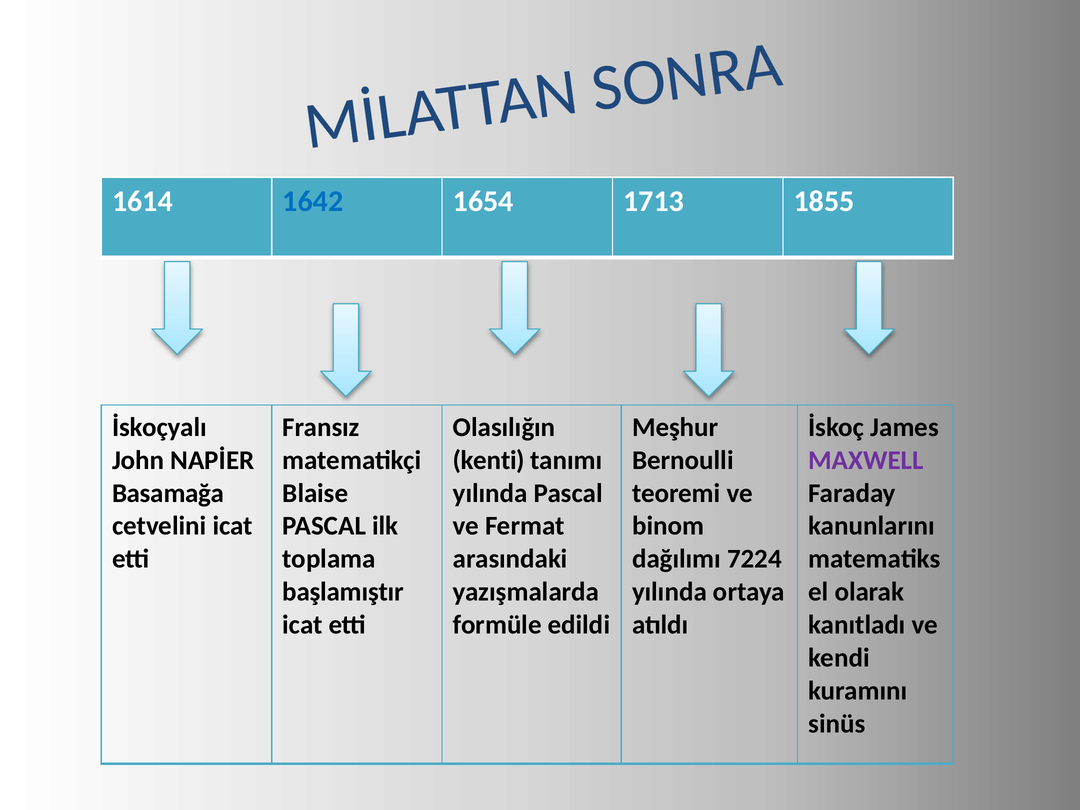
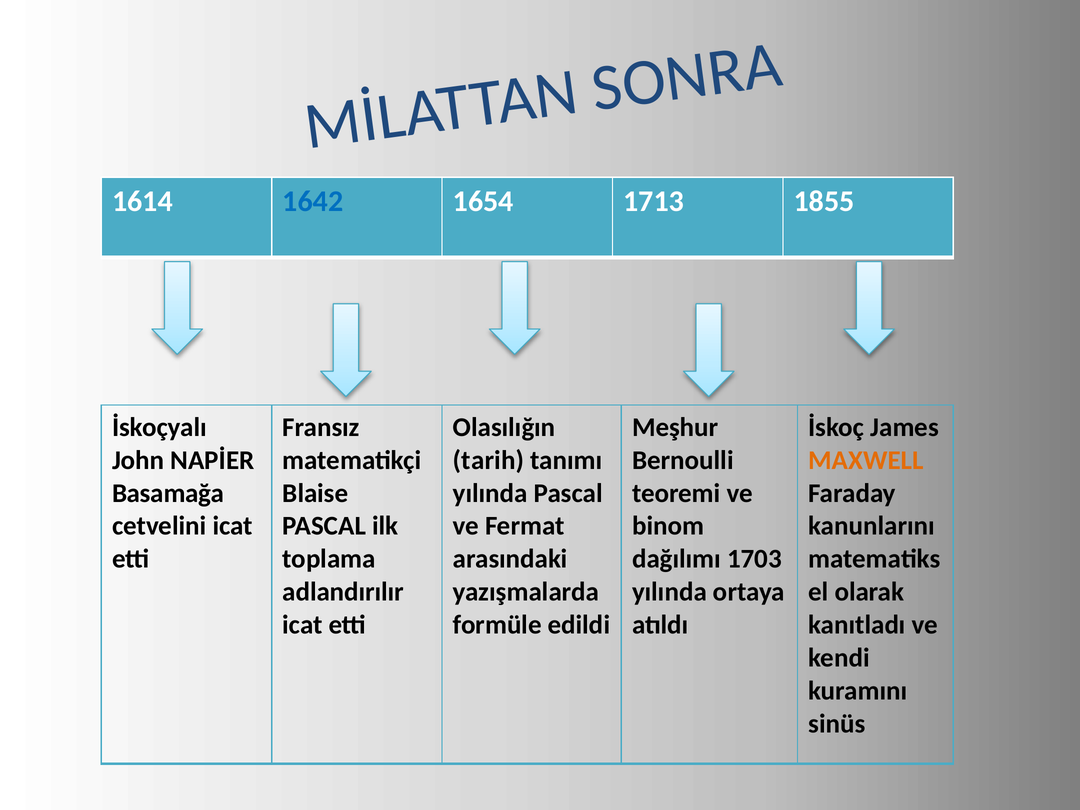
kenti: kenti -> tarih
MAXWELL colour: purple -> orange
7224: 7224 -> 1703
başlamıştır: başlamıştır -> adlandırılır
